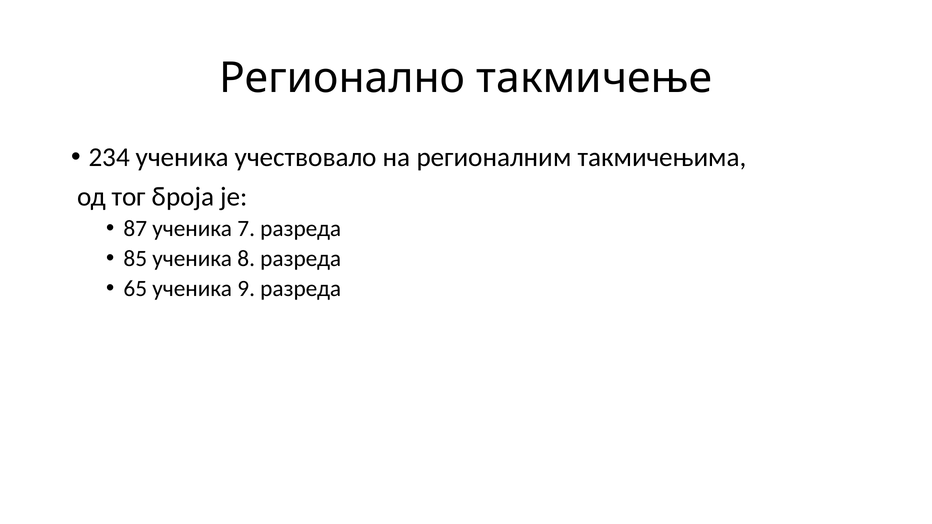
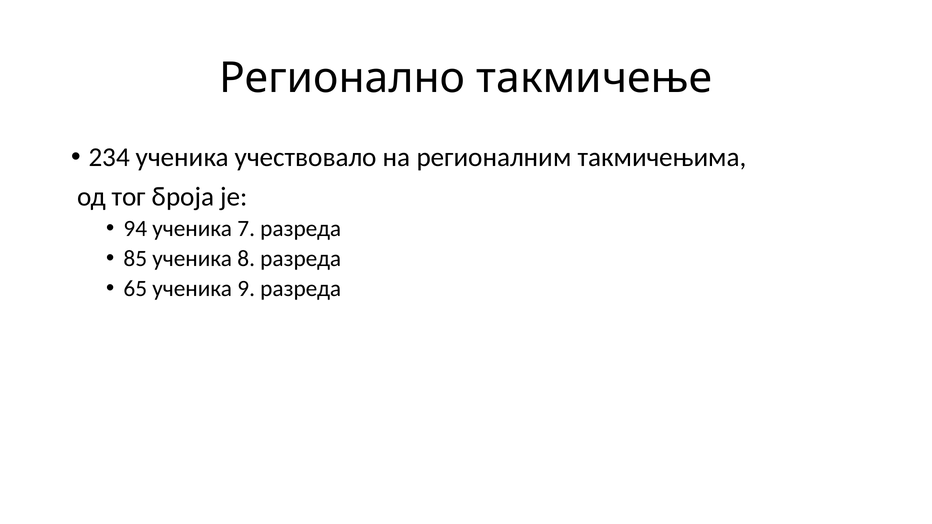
87: 87 -> 94
